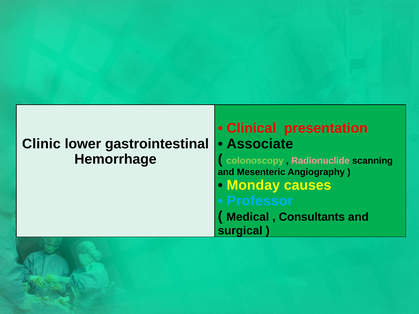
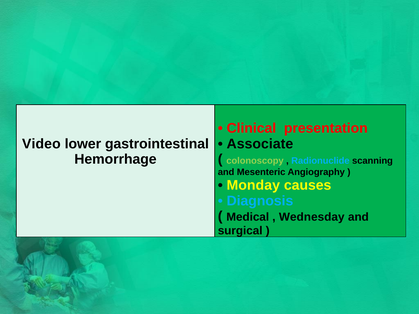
Clinic: Clinic -> Video
Radionuclide colour: pink -> light blue
Professor: Professor -> Diagnosis
Consultants: Consultants -> Wednesday
